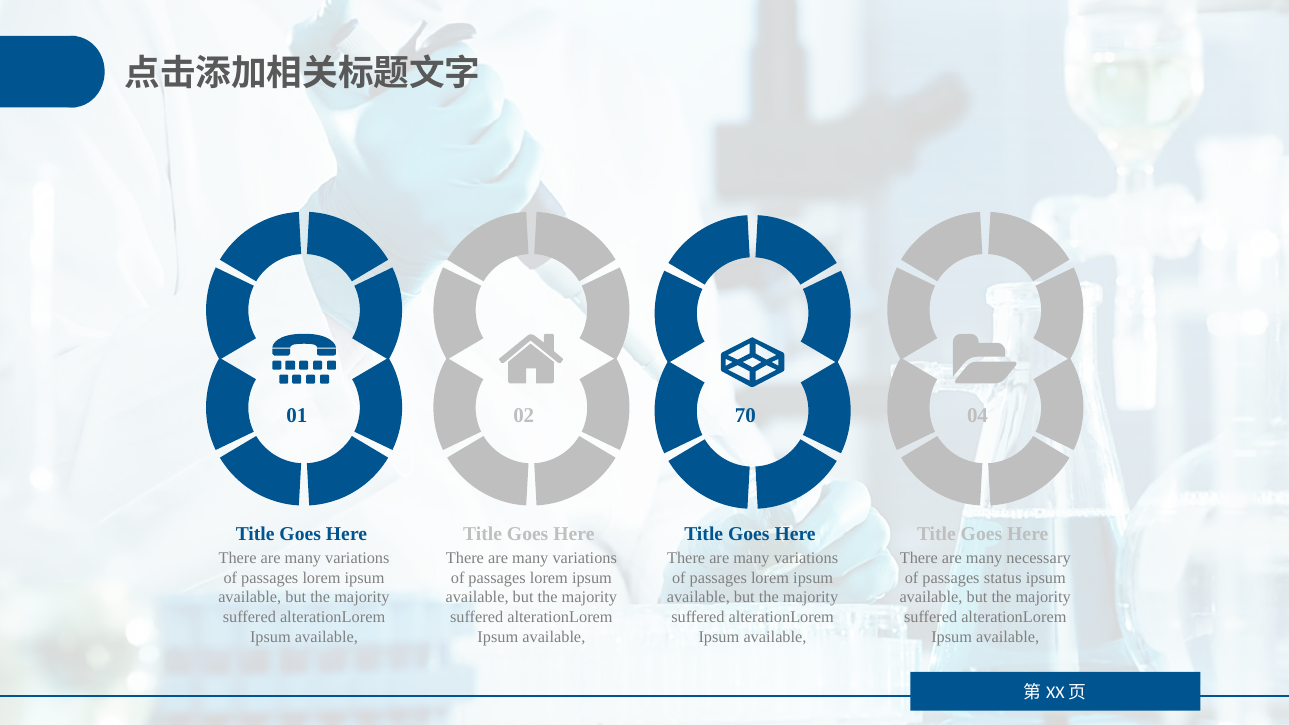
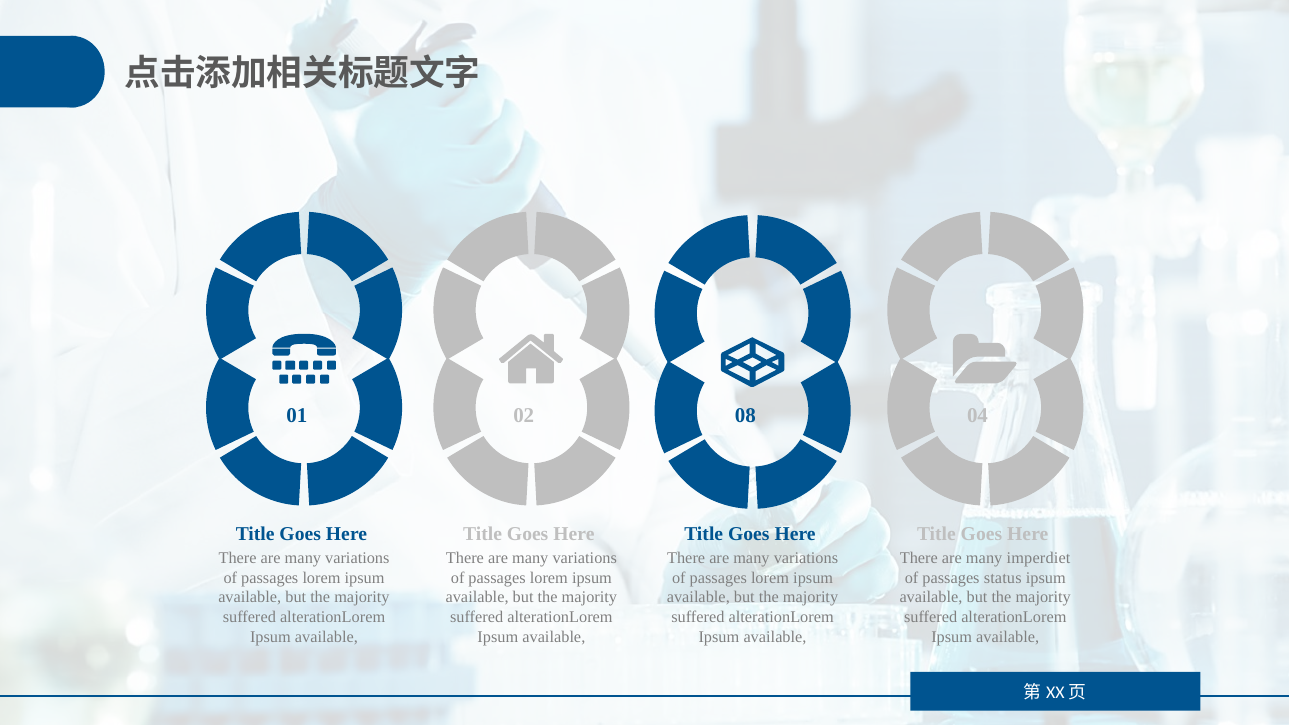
70: 70 -> 08
necessary: necessary -> imperdiet
